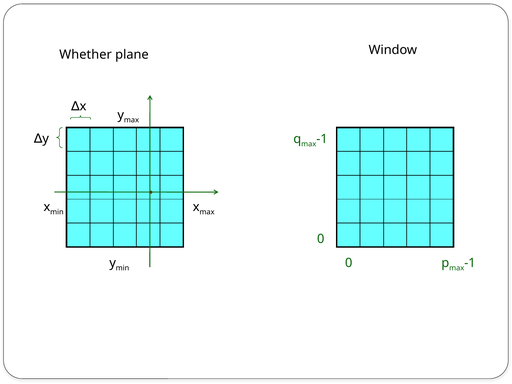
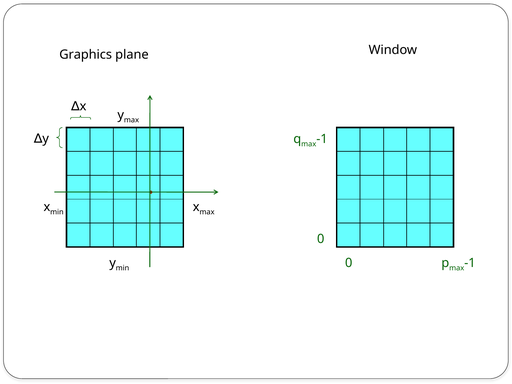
Whether: Whether -> Graphics
